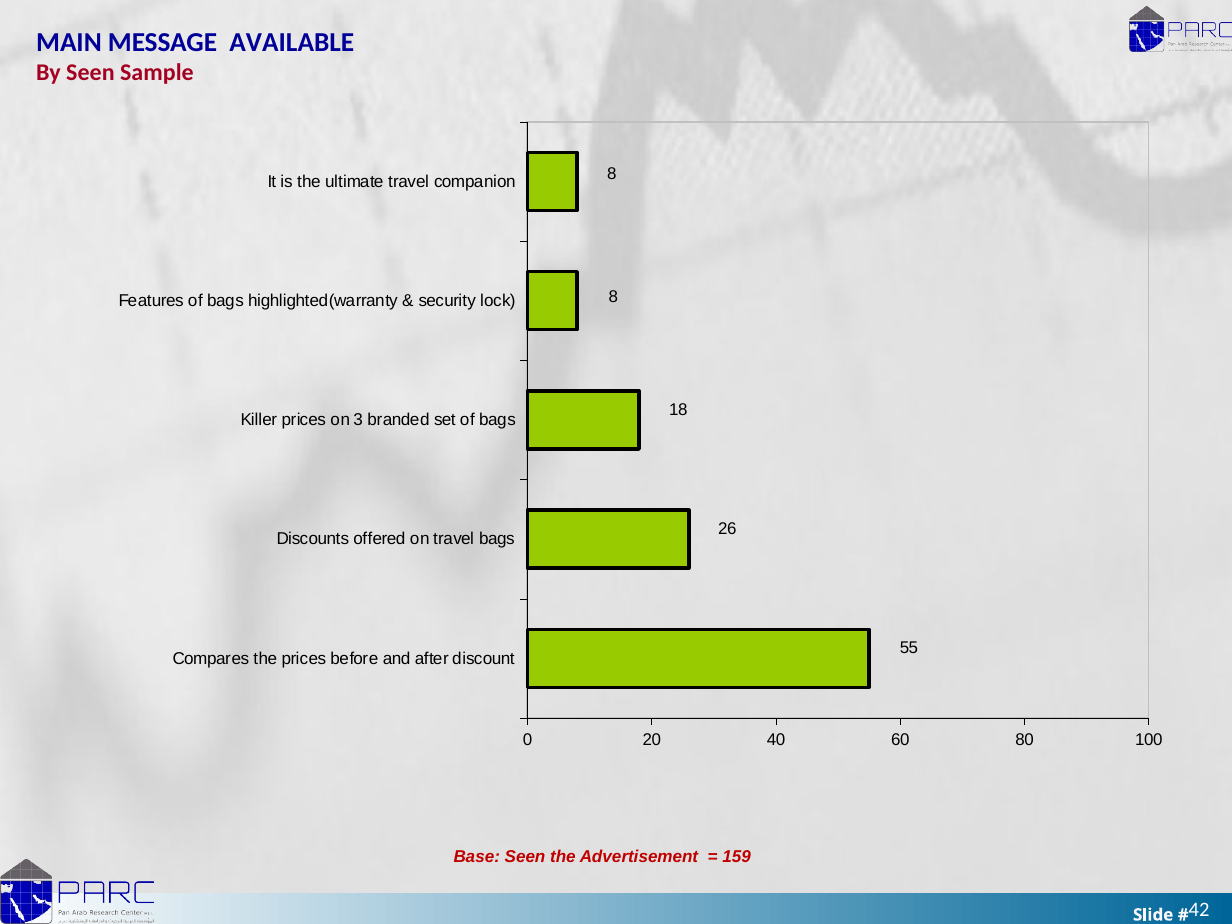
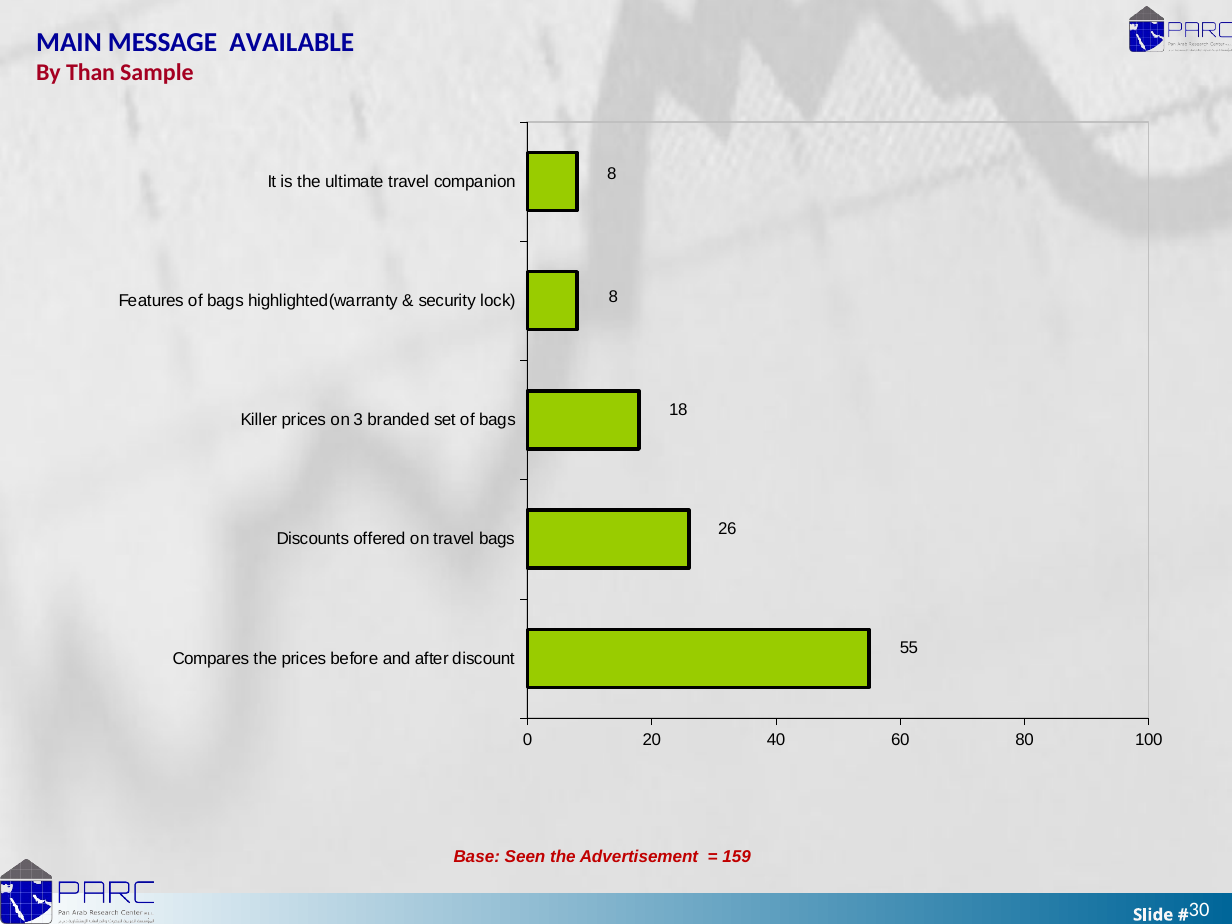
By Seen: Seen -> Than
42: 42 -> 30
